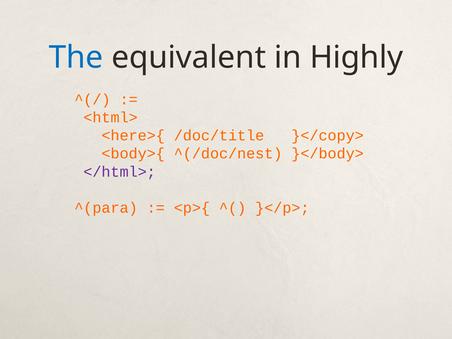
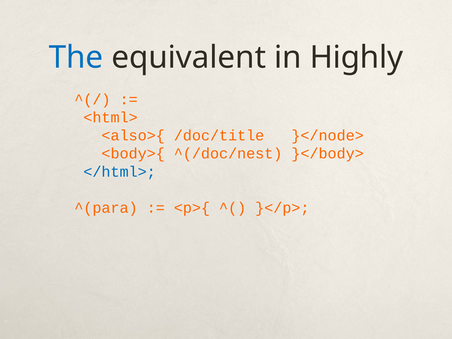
<here>{: <here>{ -> <also>{
}</copy>: }</copy> -> }</node>
</html> colour: purple -> blue
